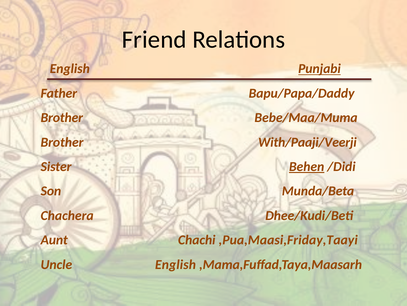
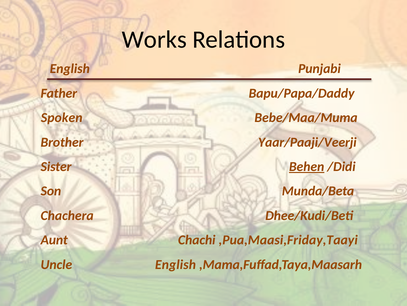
Friend: Friend -> Works
Punjabi underline: present -> none
Brother at (62, 117): Brother -> Spoken
With/Paaji/Veerji: With/Paaji/Veerji -> Yaar/Paaji/Veerji
